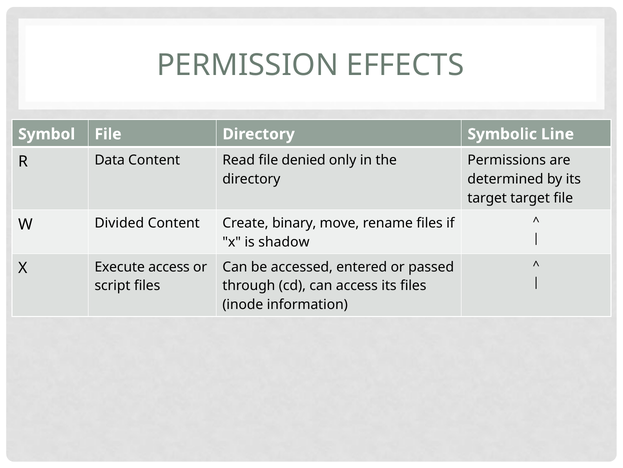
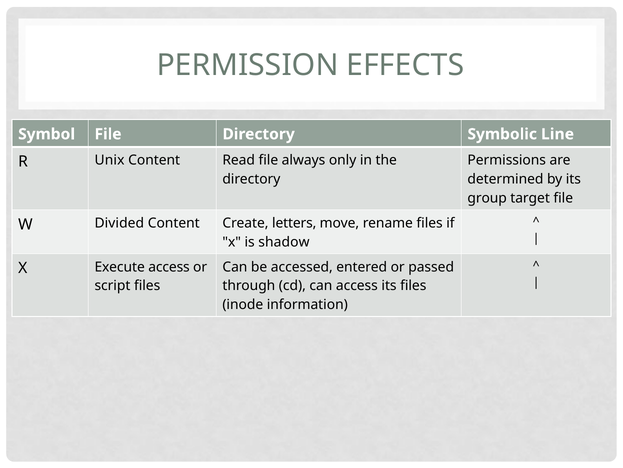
Data: Data -> Unix
denied: denied -> always
target at (487, 198): target -> group
binary: binary -> letters
